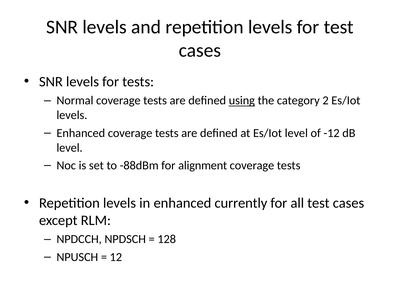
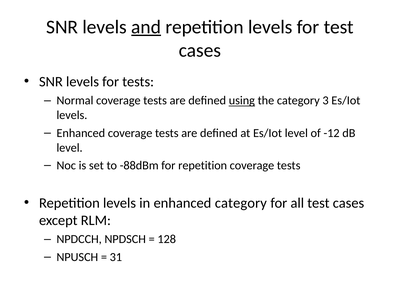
and underline: none -> present
2: 2 -> 3
for alignment: alignment -> repetition
enhanced currently: currently -> category
12: 12 -> 31
